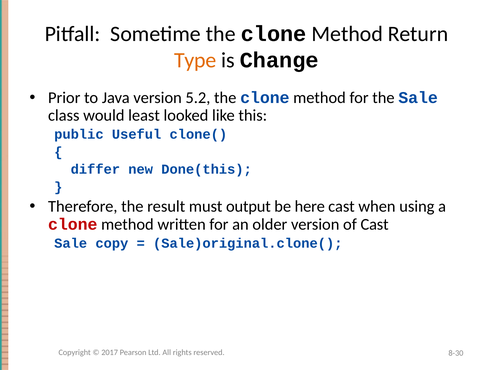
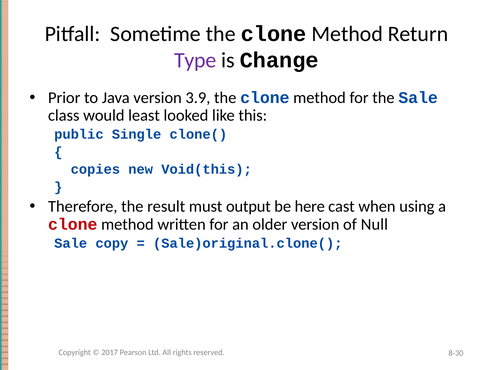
Type colour: orange -> purple
5.2: 5.2 -> 3.9
Useful: Useful -> Single
differ: differ -> copies
Done(this: Done(this -> Void(this
of Cast: Cast -> Null
